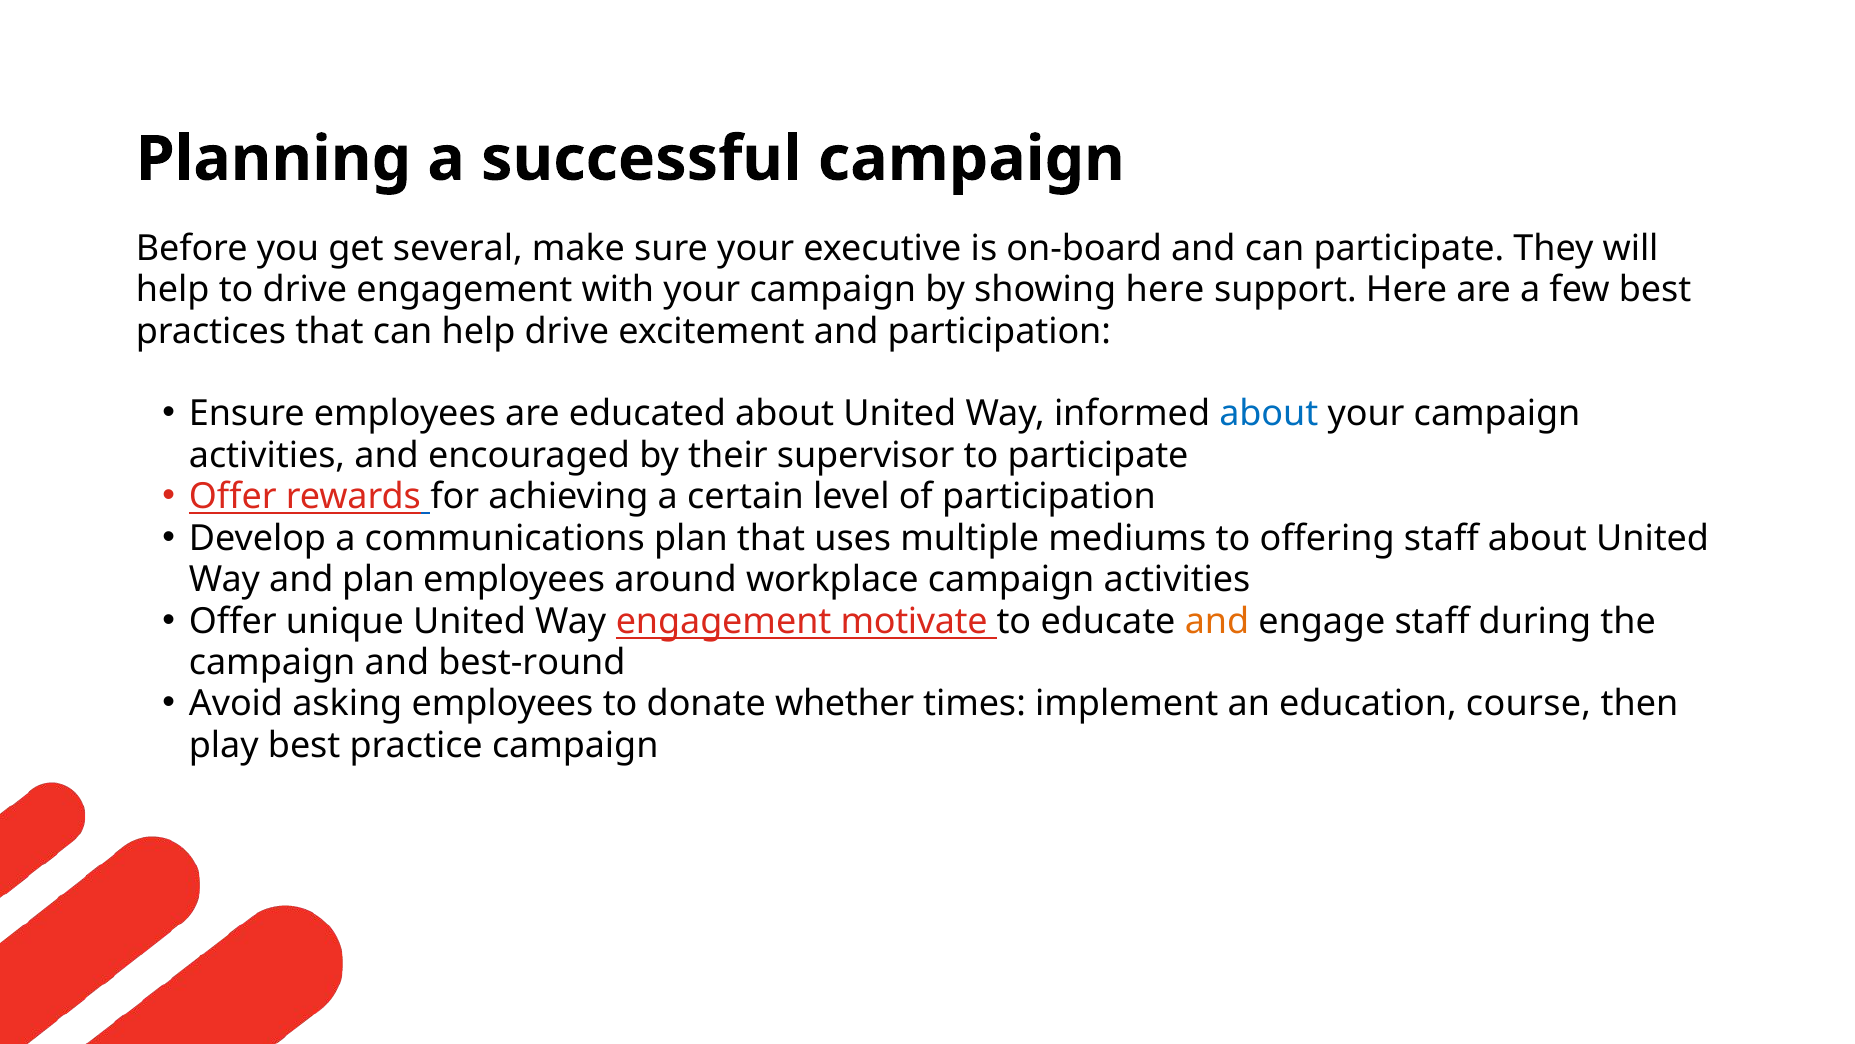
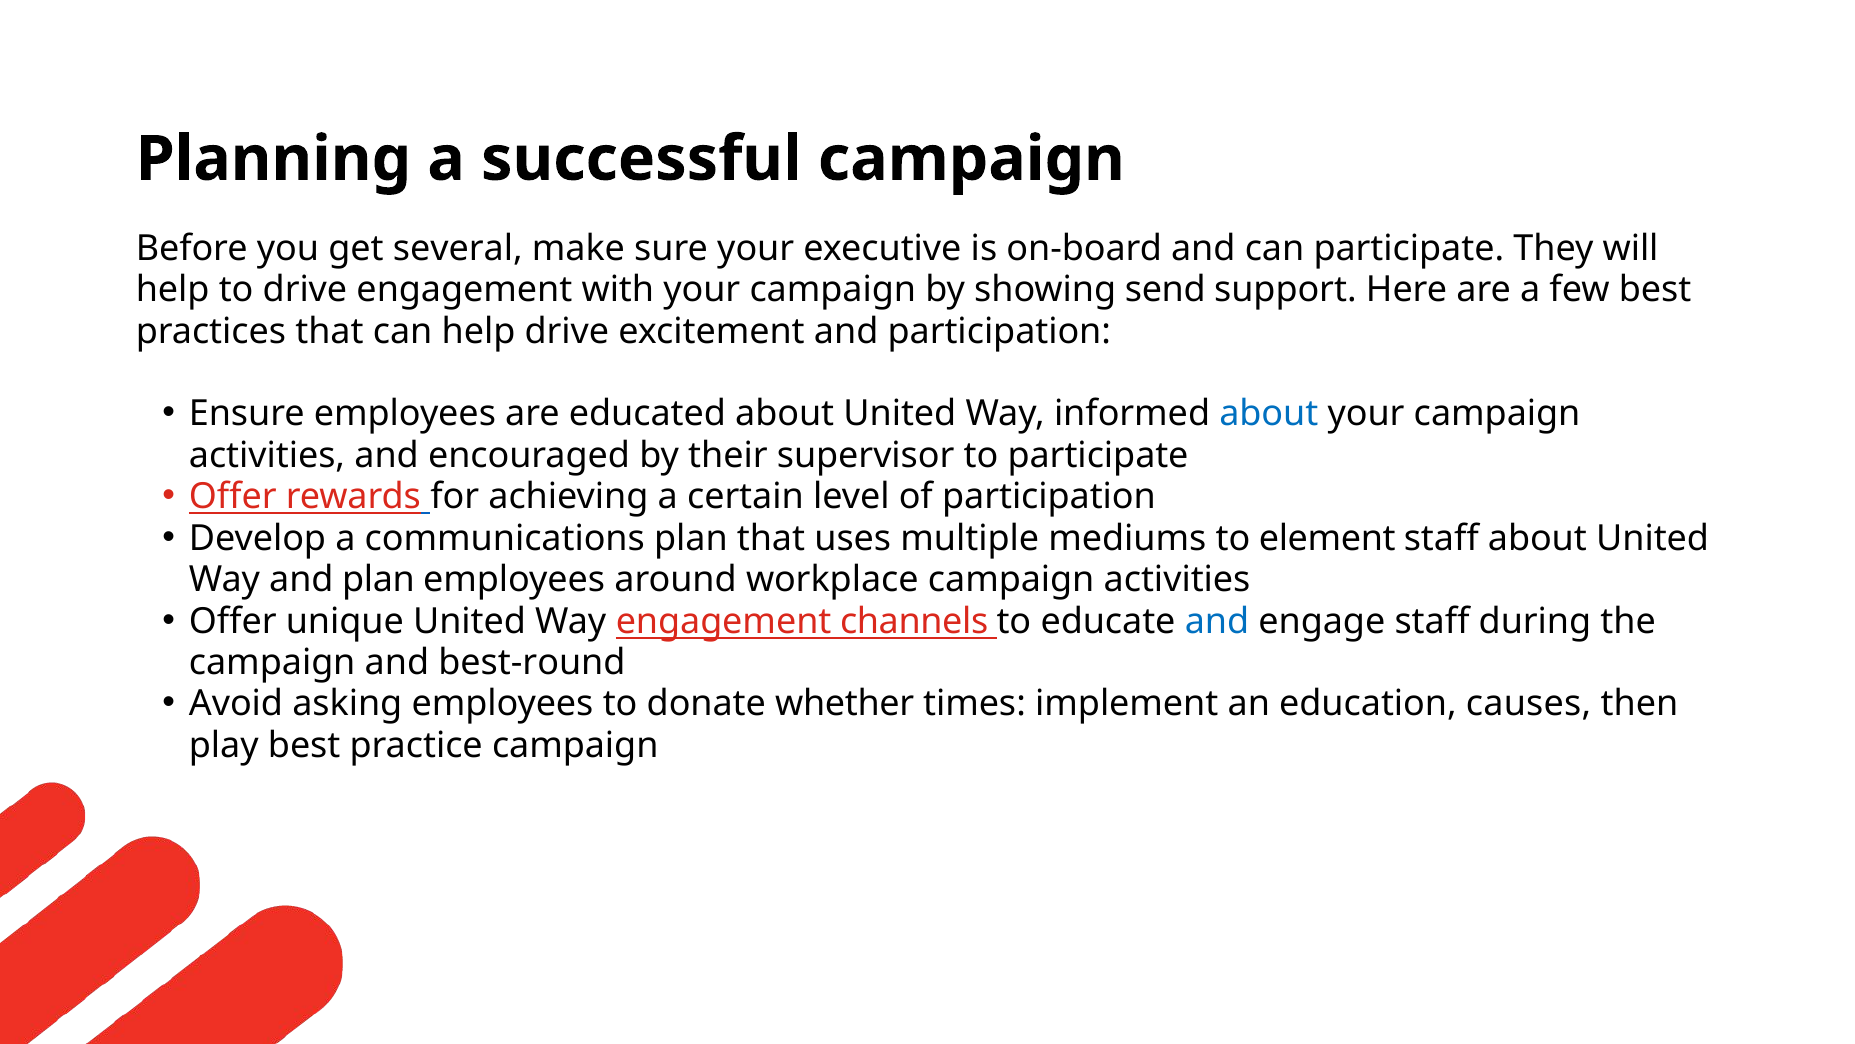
showing here: here -> send
offering: offering -> element
motivate: motivate -> channels
and at (1217, 621) colour: orange -> blue
course: course -> causes
